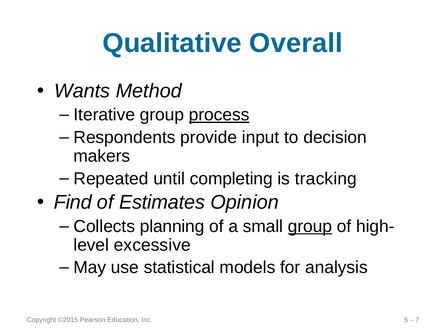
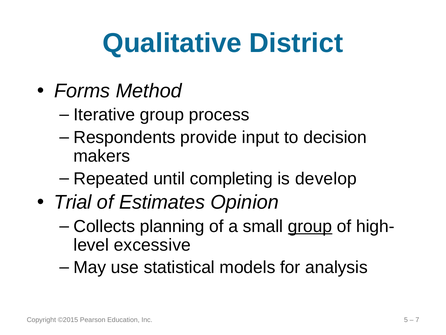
Overall: Overall -> District
Wants: Wants -> Forms
process underline: present -> none
tracking: tracking -> develop
Find: Find -> Trial
